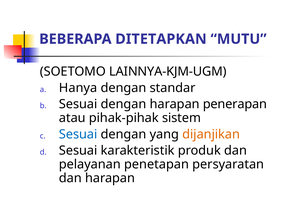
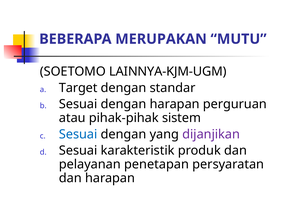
DITETAPKAN: DITETAPKAN -> MERUPAKAN
Hanya: Hanya -> Target
penerapan: penerapan -> perguruan
dijanjikan colour: orange -> purple
